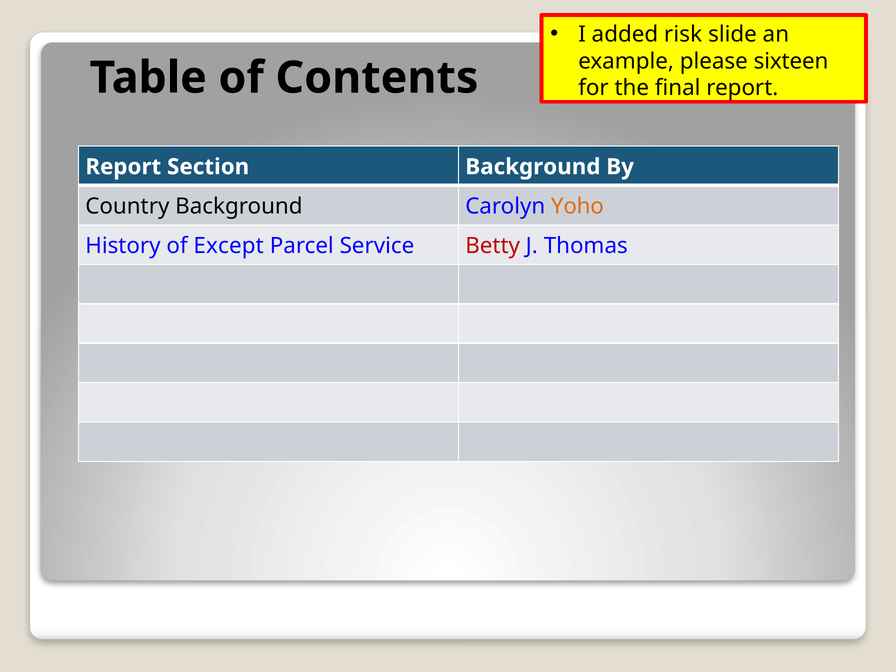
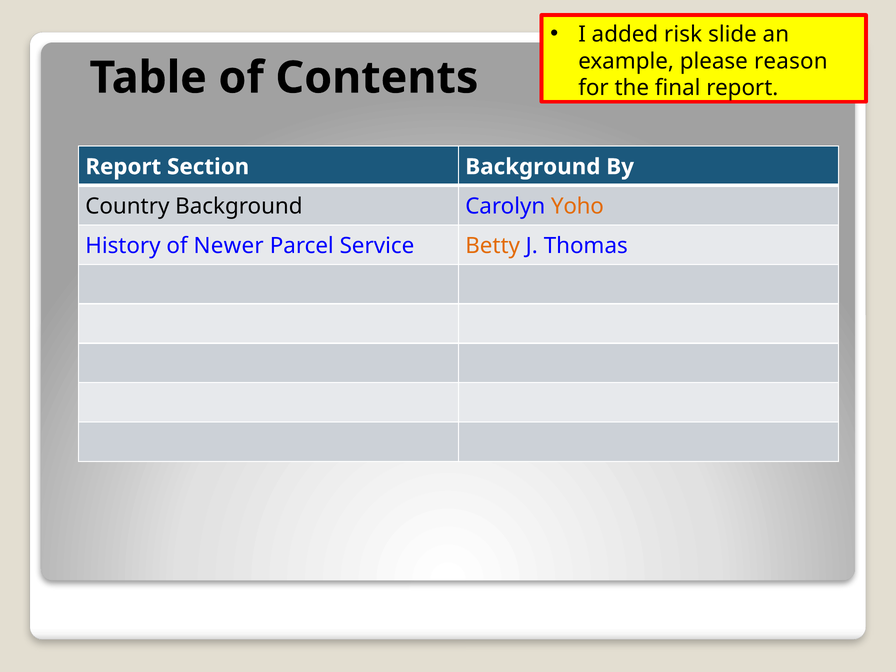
sixteen: sixteen -> reason
Except: Except -> Newer
Betty colour: red -> orange
